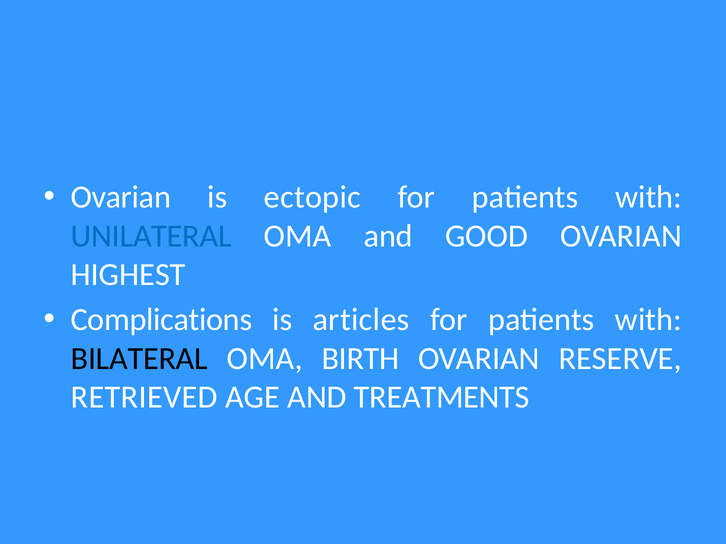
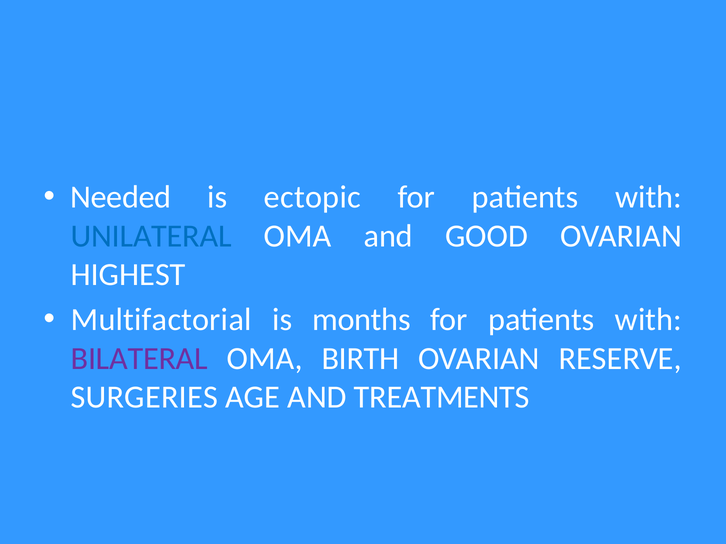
Ovarian at (121, 197): Ovarian -> Needed
Complications: Complications -> Multifactorial
articles: articles -> months
BILATERAL colour: black -> purple
RETRIEVED: RETRIEVED -> SURGERIES
